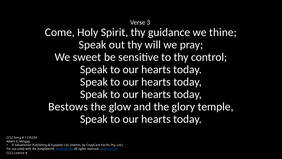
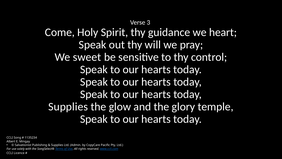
thine: thine -> heart
Bestows at (68, 106): Bestows -> Supplies
